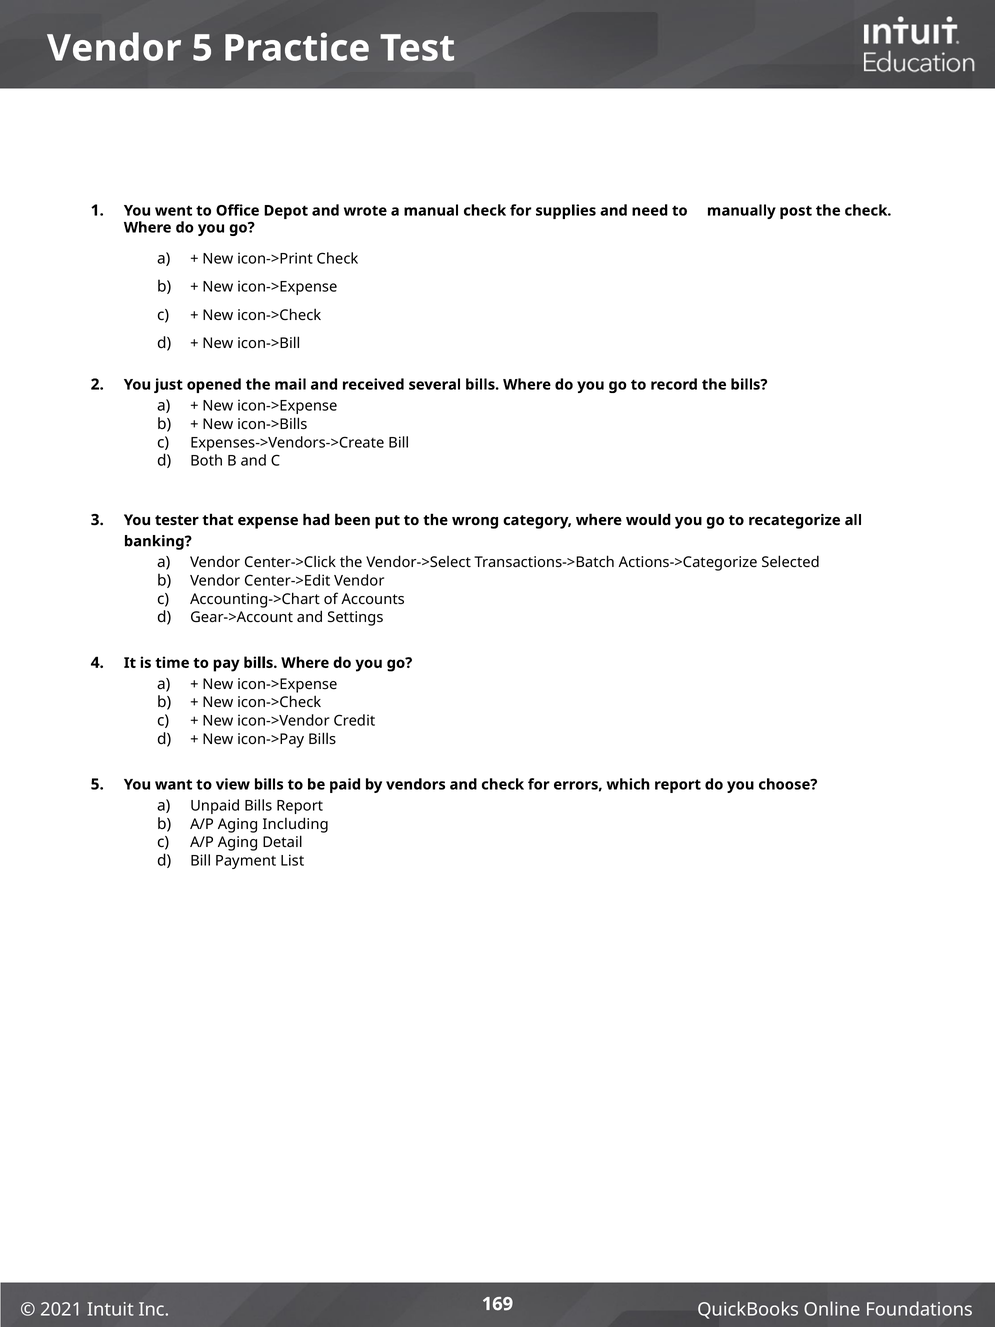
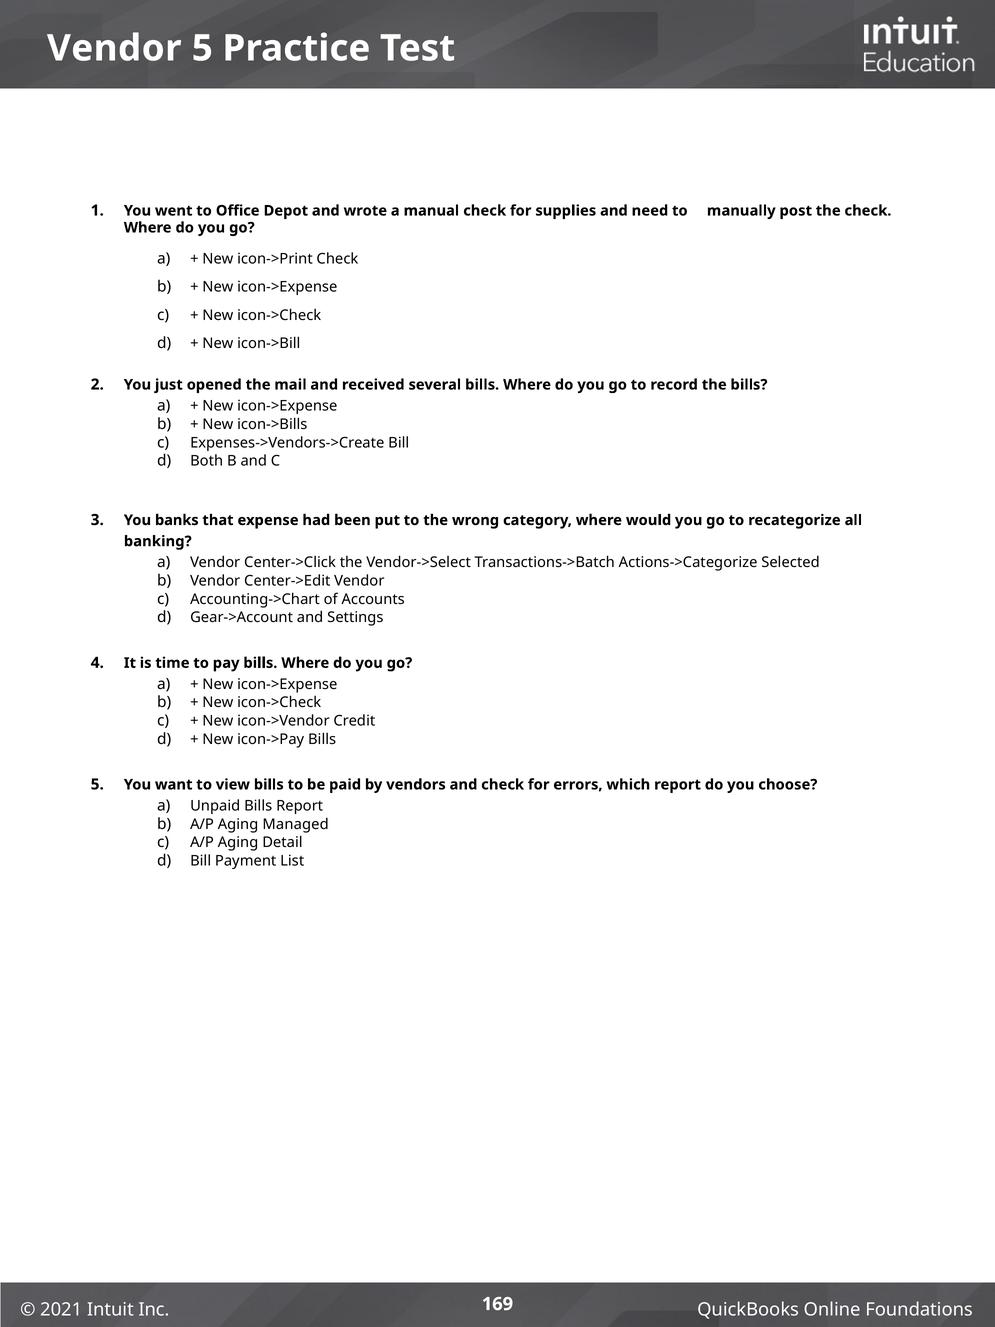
tester: tester -> banks
Including: Including -> Managed
